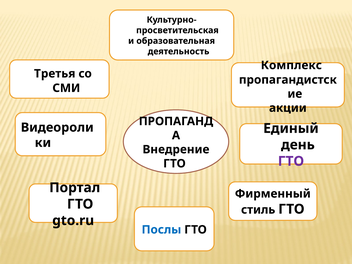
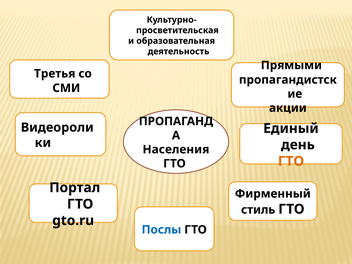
Комплекс: Комплекс -> Прямыми
Внедрение: Внедрение -> Населения
ГТО at (291, 161) colour: purple -> orange
